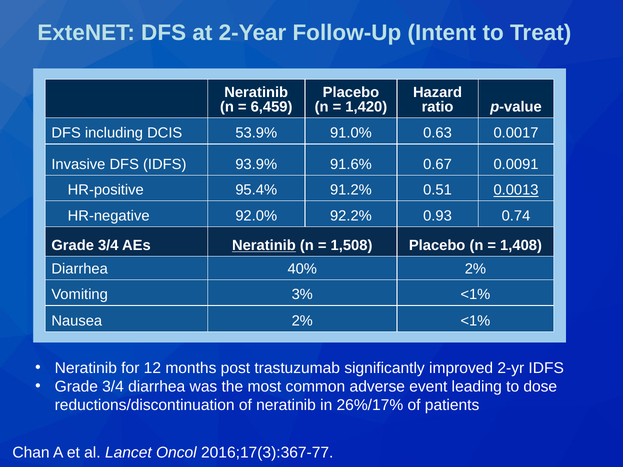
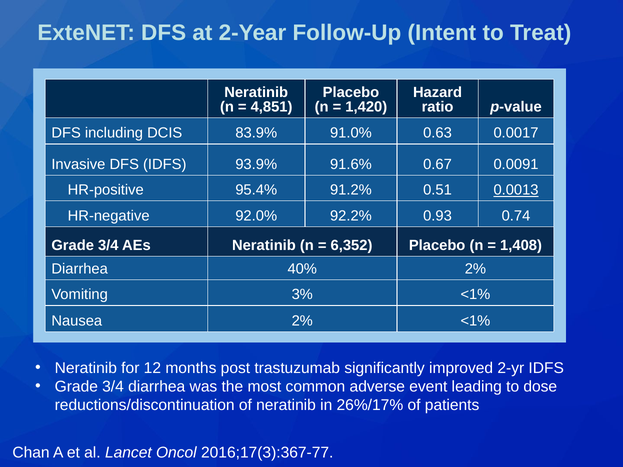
6,459: 6,459 -> 4,851
53.9%: 53.9% -> 83.9%
Neratinib at (264, 246) underline: present -> none
1,508: 1,508 -> 6,352
